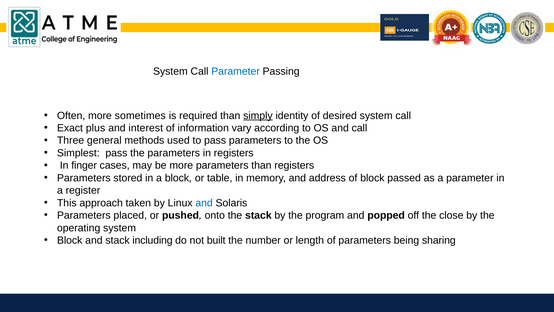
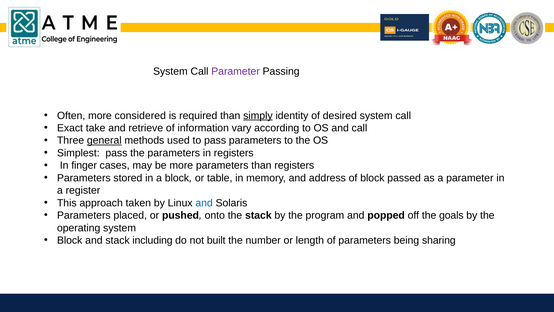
Parameter at (236, 71) colour: blue -> purple
sometimes: sometimes -> considered
plus: plus -> take
interest: interest -> retrieve
general underline: none -> present
close: close -> goals
